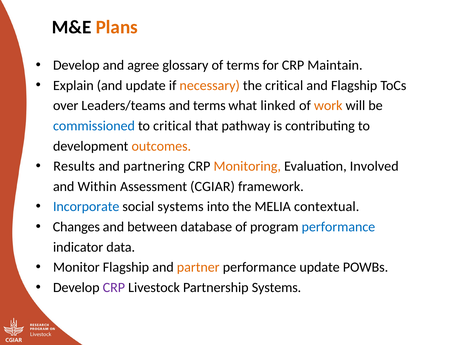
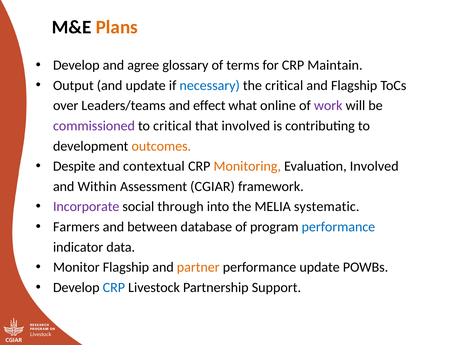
Explain: Explain -> Output
necessary colour: orange -> blue
and terms: terms -> effect
linked: linked -> online
work colour: orange -> purple
commissioned colour: blue -> purple
that pathway: pathway -> involved
Results: Results -> Despite
partnering: partnering -> contextual
Incorporate colour: blue -> purple
social systems: systems -> through
contextual: contextual -> systematic
Changes: Changes -> Farmers
CRP at (114, 287) colour: purple -> blue
Partnership Systems: Systems -> Support
